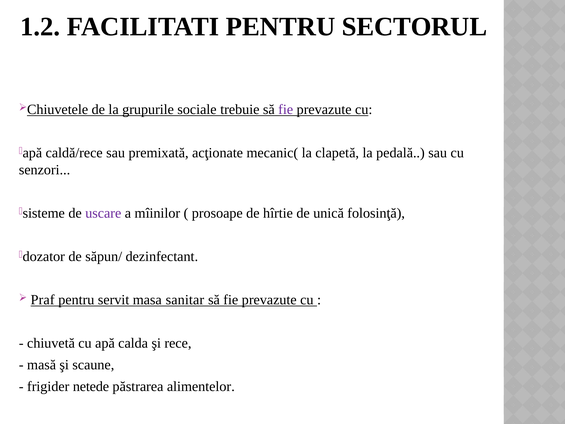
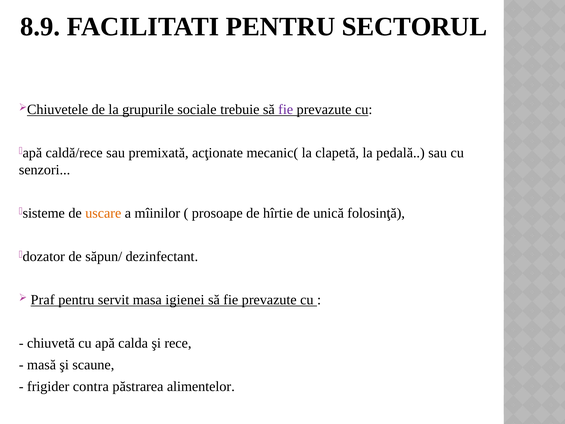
1.2: 1.2 -> 8.9
uscare colour: purple -> orange
sanitar: sanitar -> igienei
netede: netede -> contra
